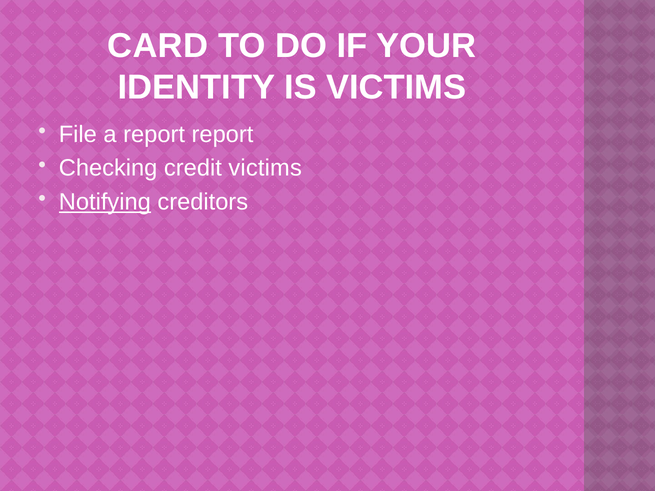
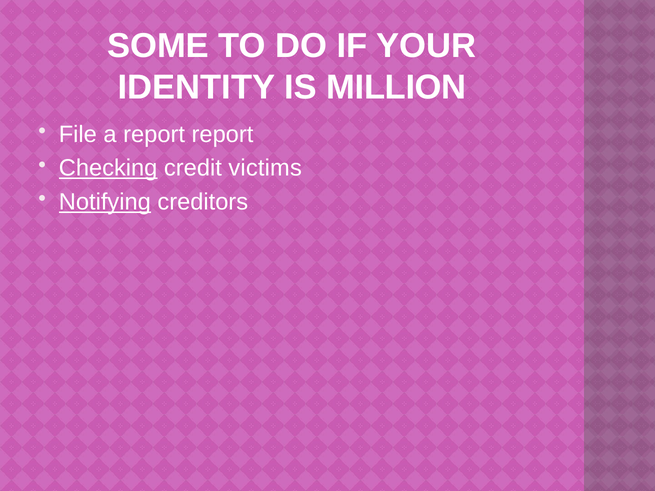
CARD: CARD -> SOME
IS VICTIMS: VICTIMS -> MILLION
Checking underline: none -> present
